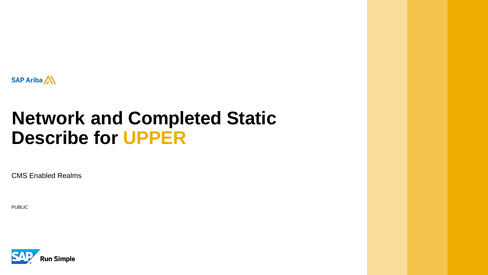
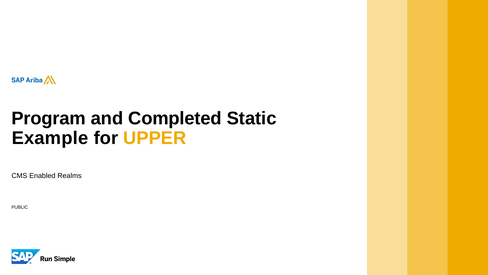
Network: Network -> Program
Describe: Describe -> Example
